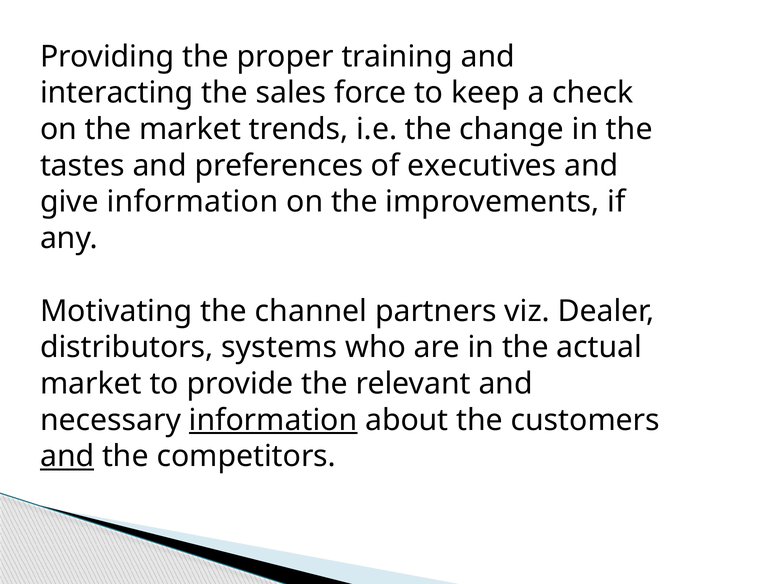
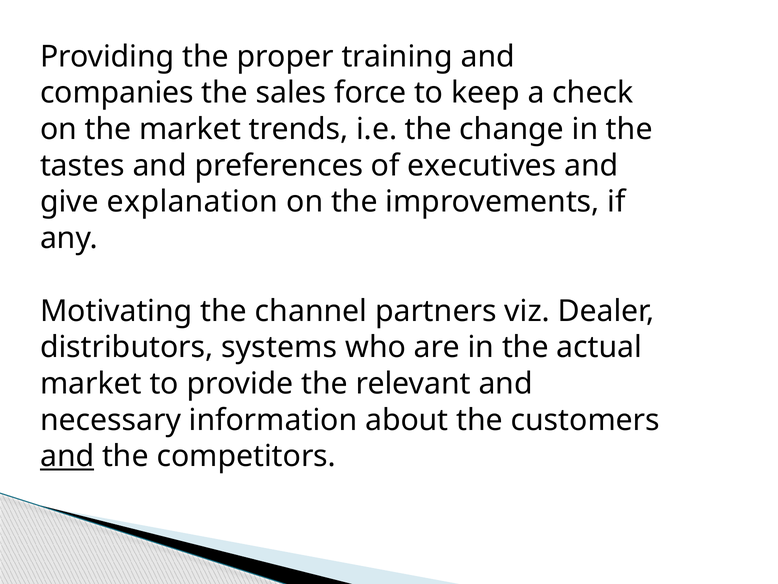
interacting: interacting -> companies
give information: information -> explanation
information at (273, 420) underline: present -> none
